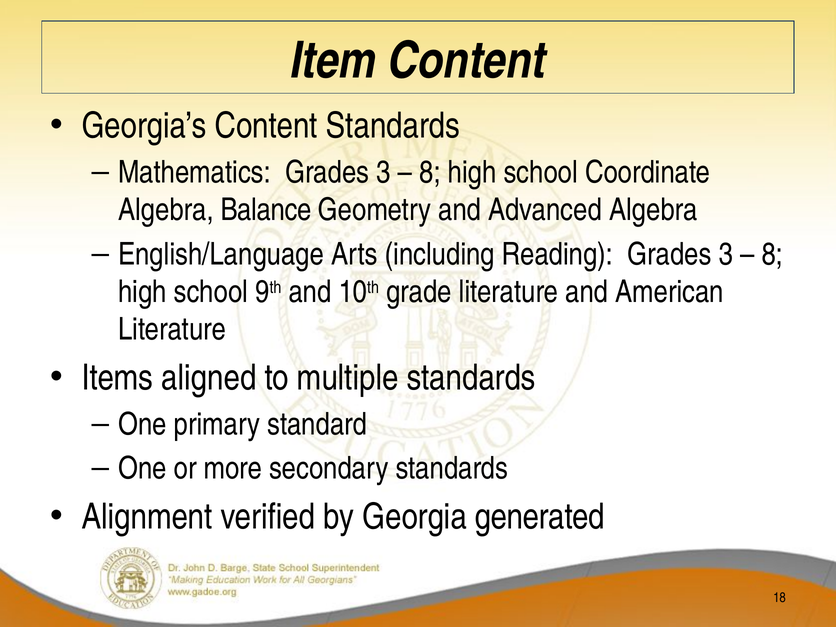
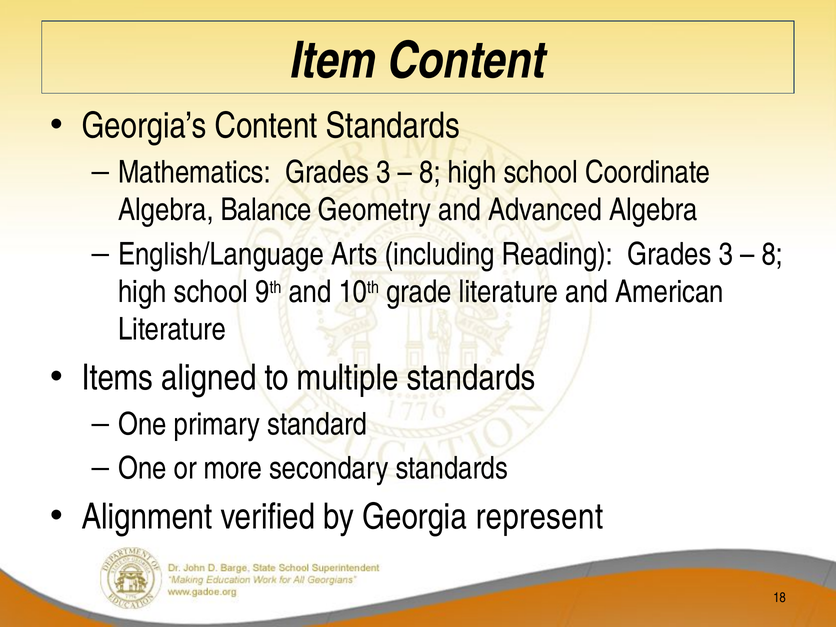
generated: generated -> represent
